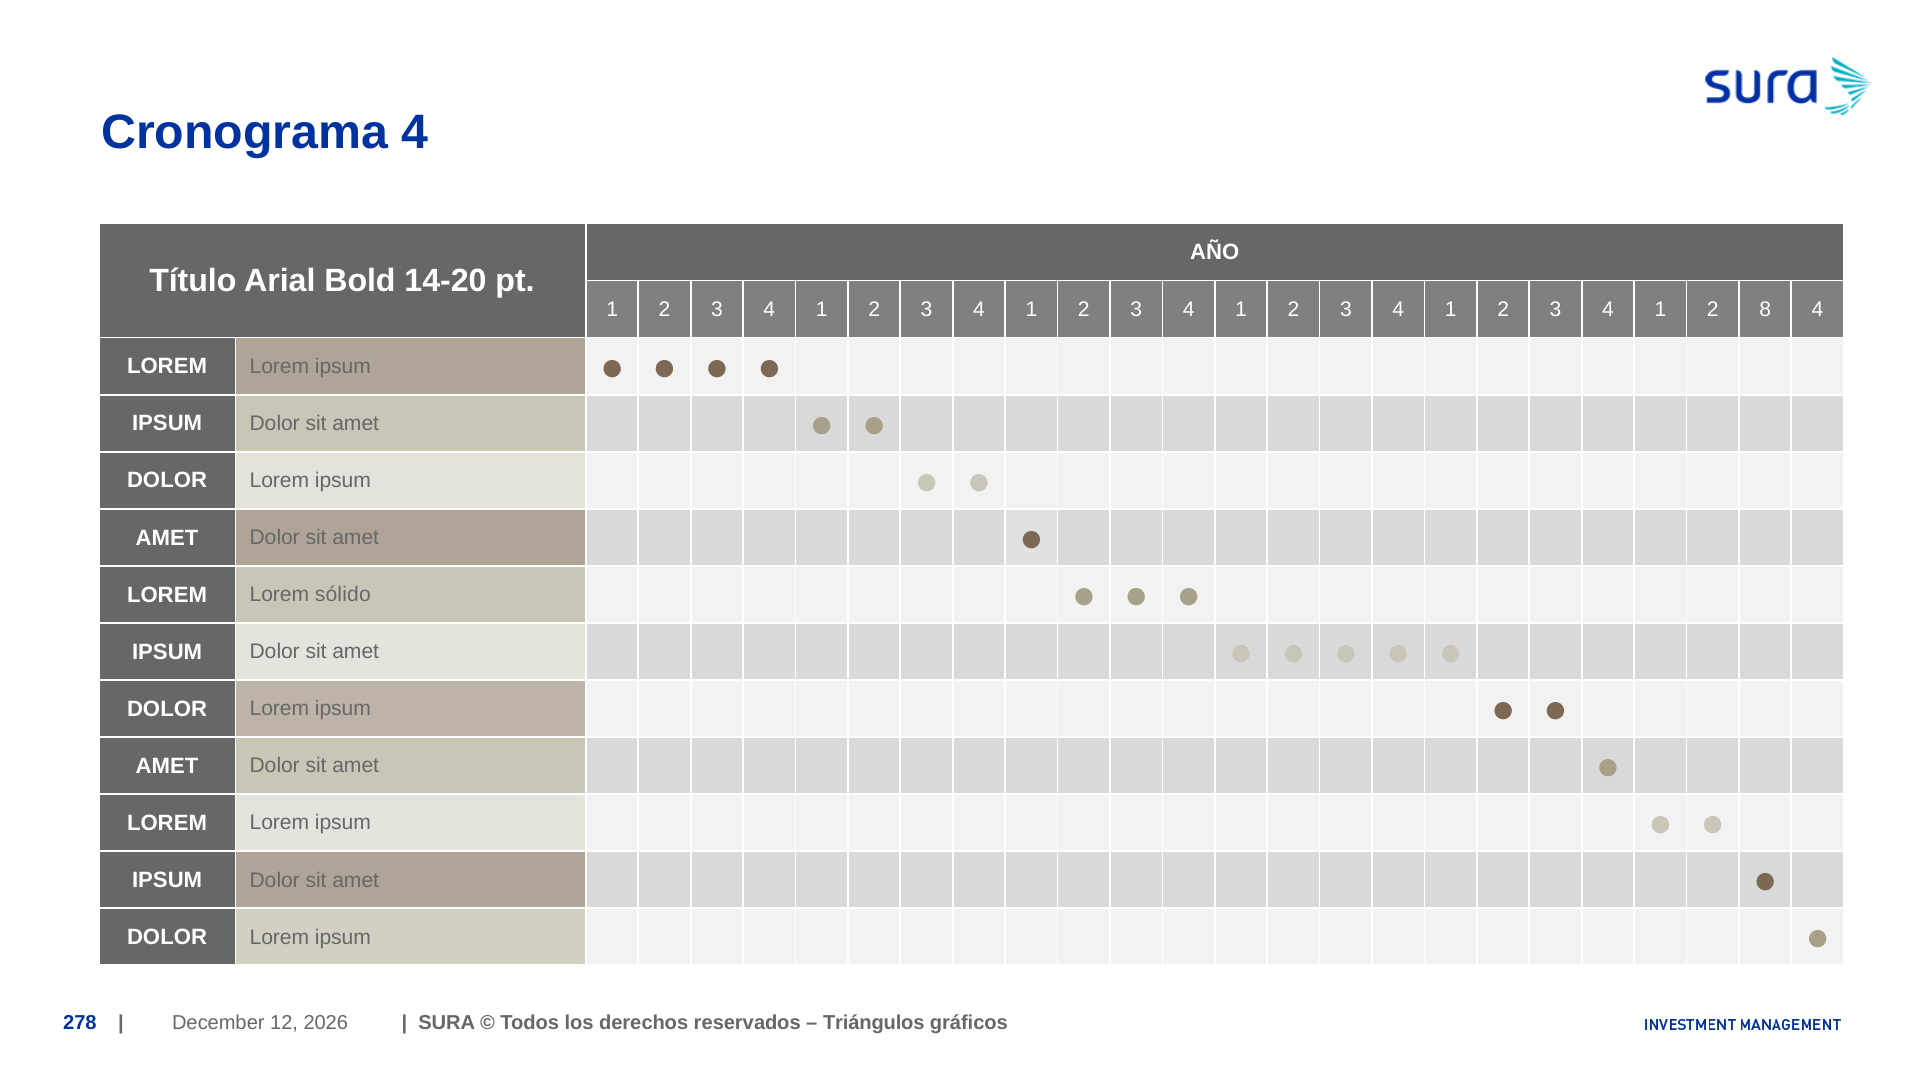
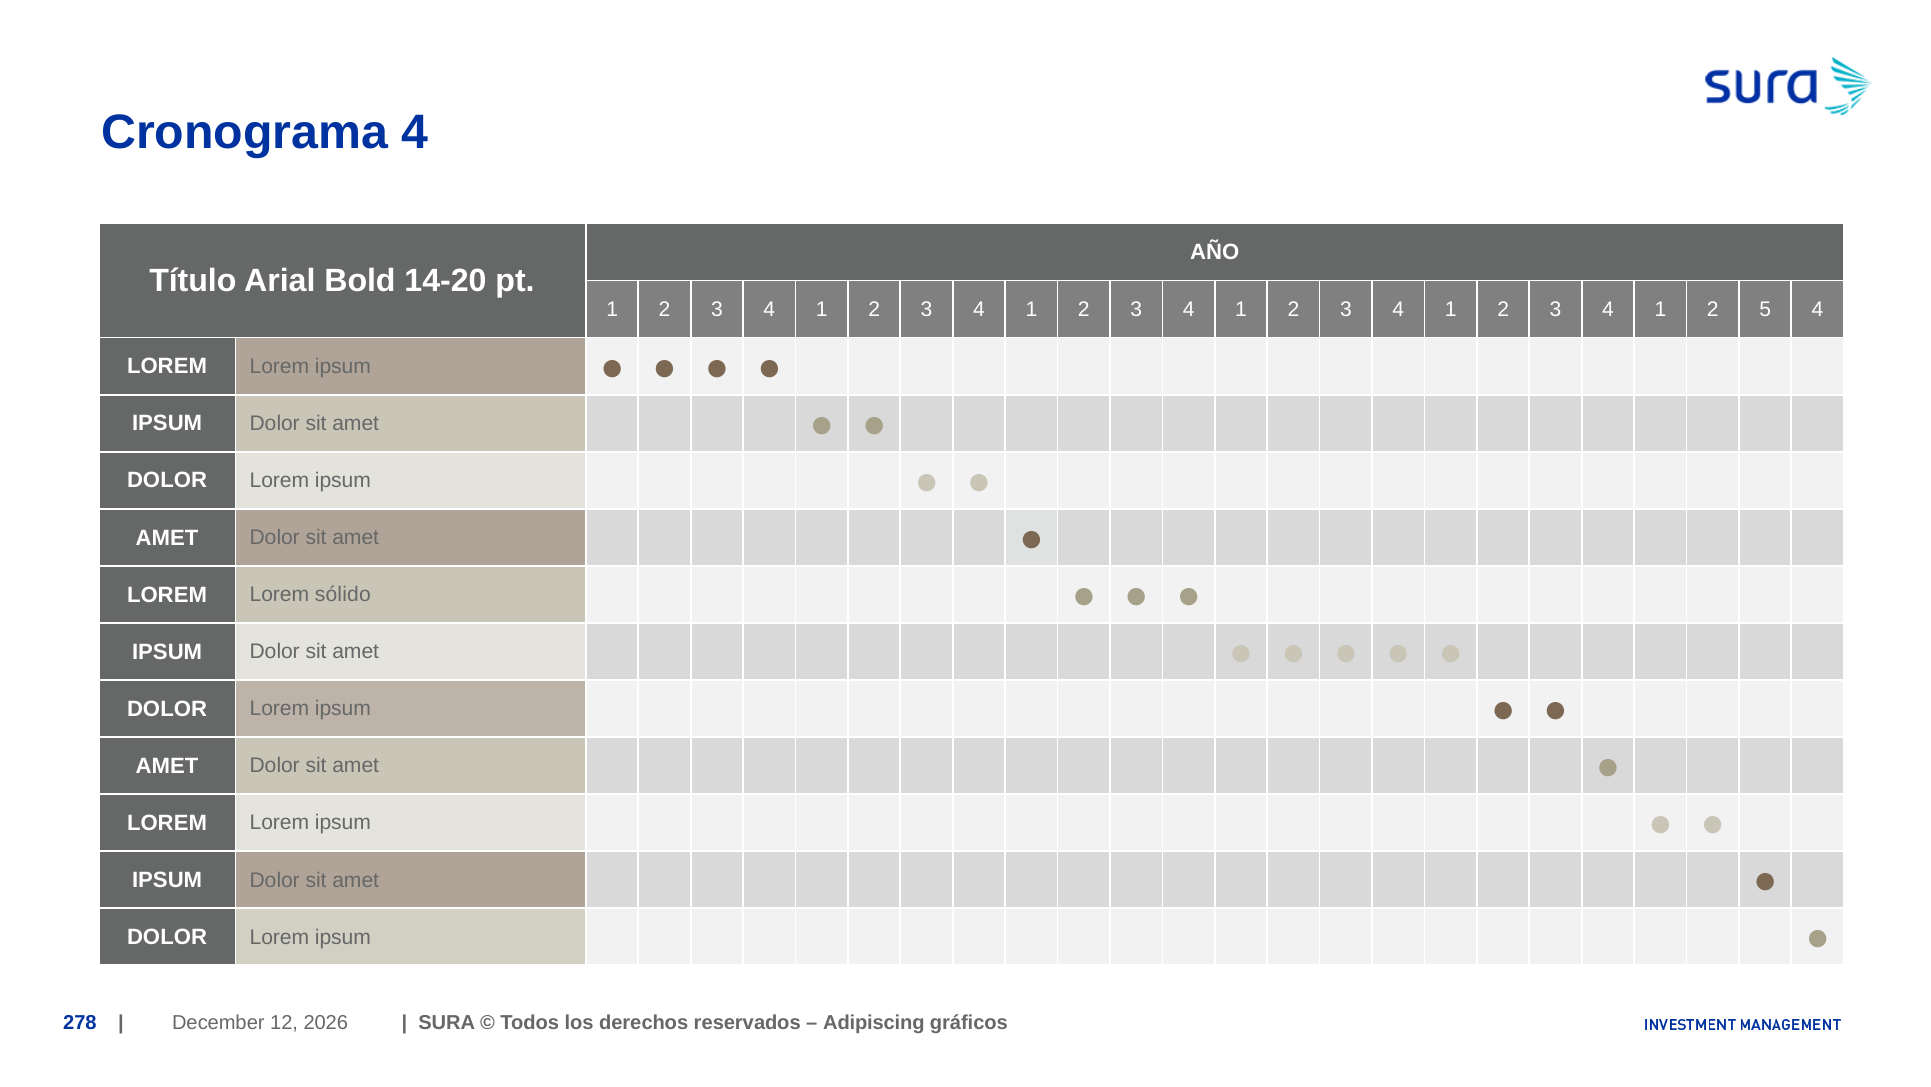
8: 8 -> 5
Triángulos: Triángulos -> Adipiscing
